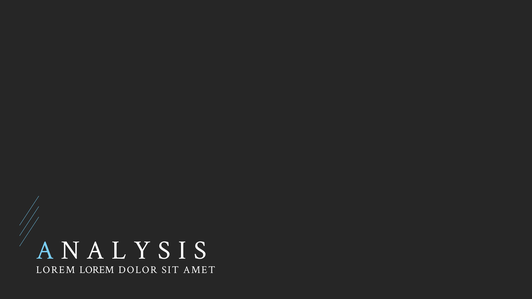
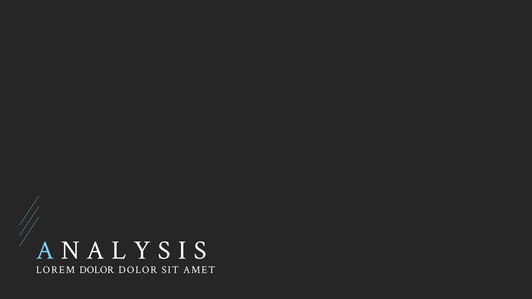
LOREM LOREM: LOREM -> DOLOR
